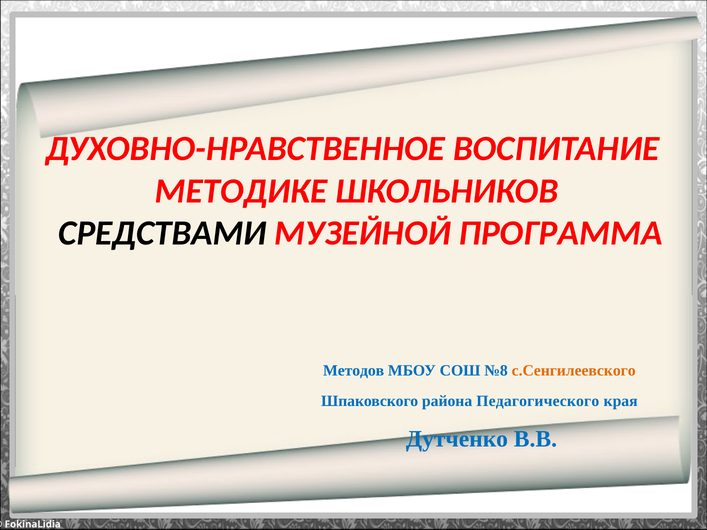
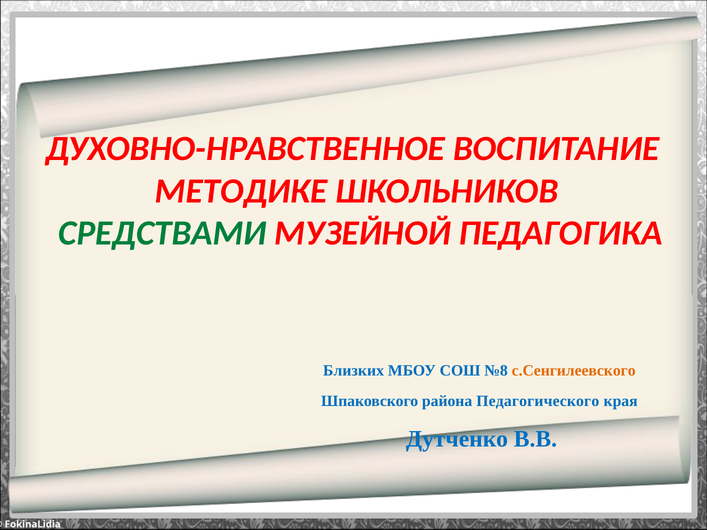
СРЕДСТВАМИ colour: black -> green
ПРОГРАММА: ПРОГРАММА -> ПЕДАГОГИКА
Методов: Методов -> Близких
